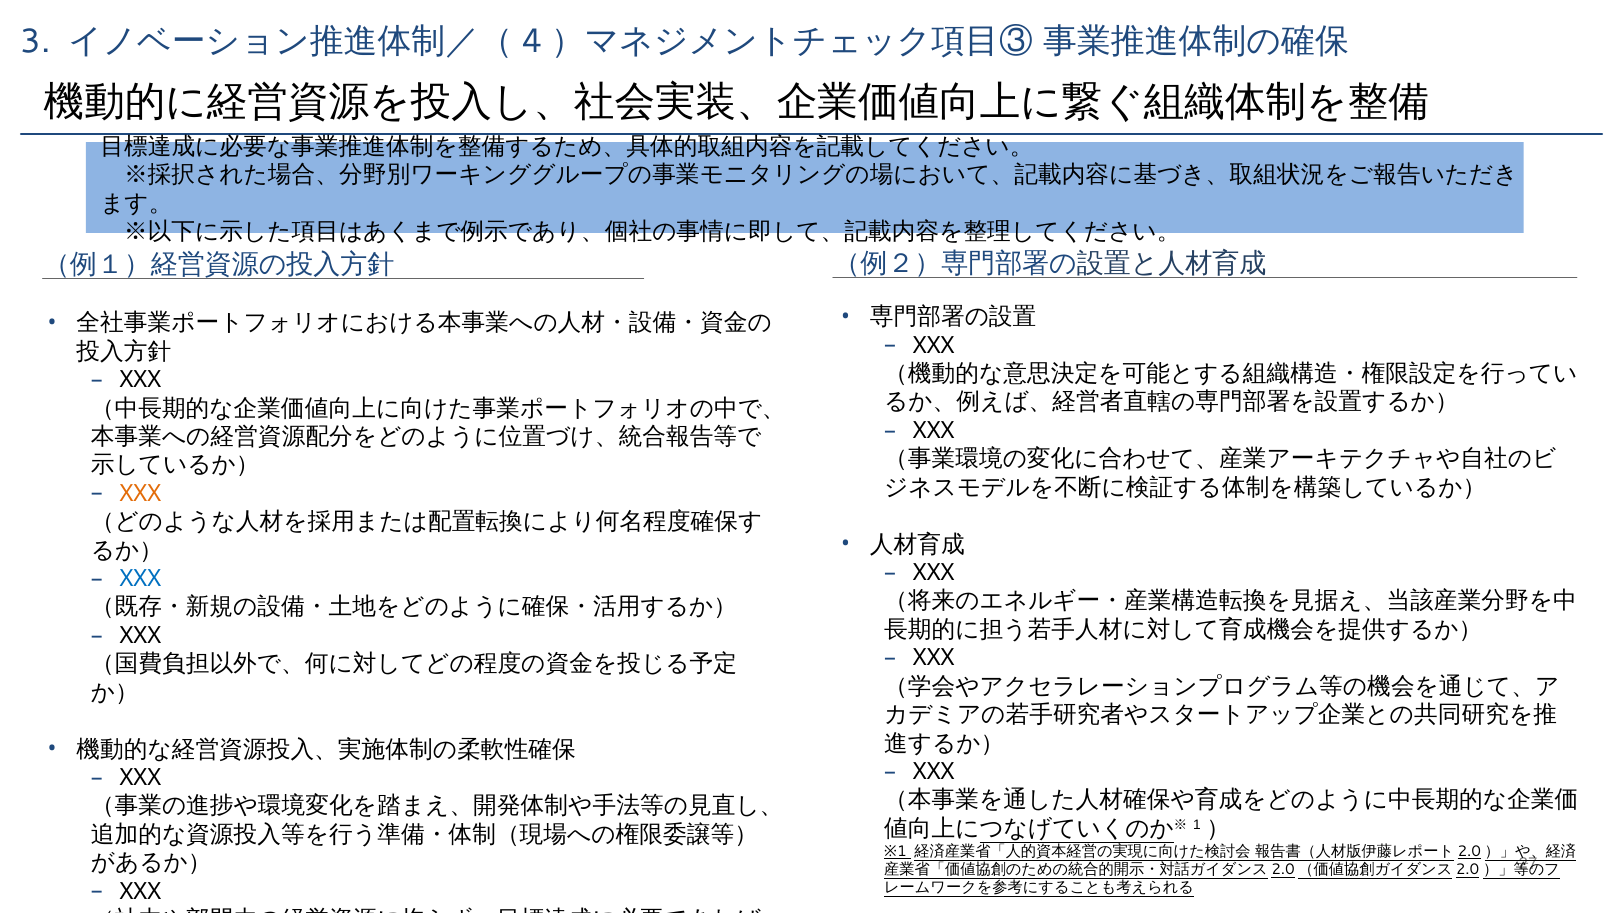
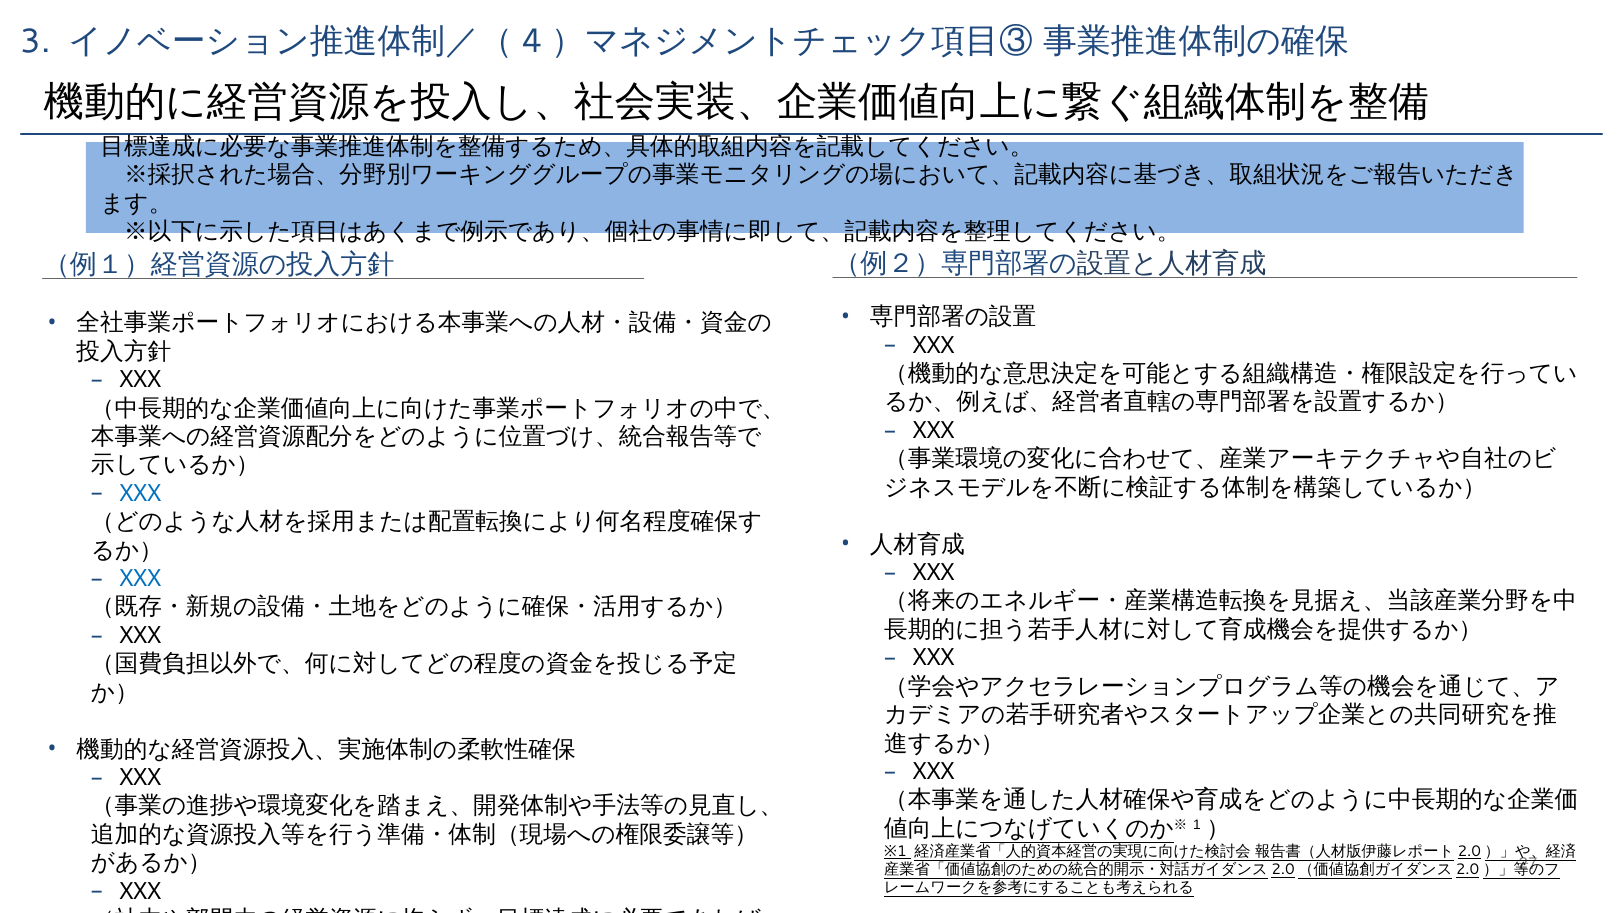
XXX at (140, 493) colour: orange -> blue
